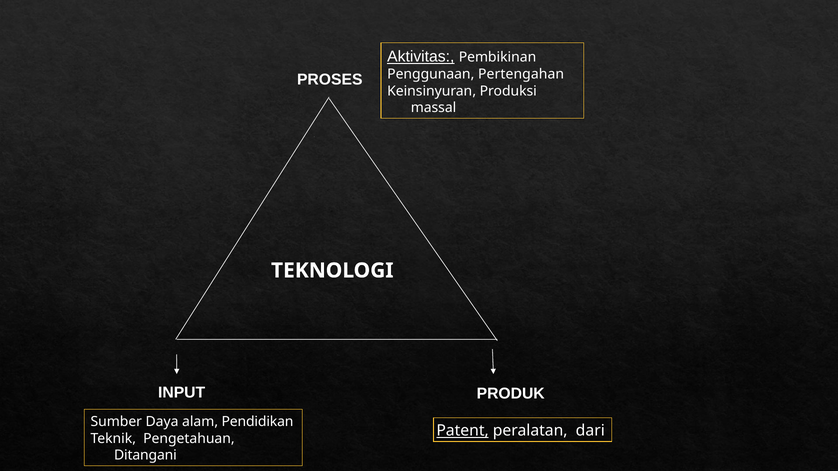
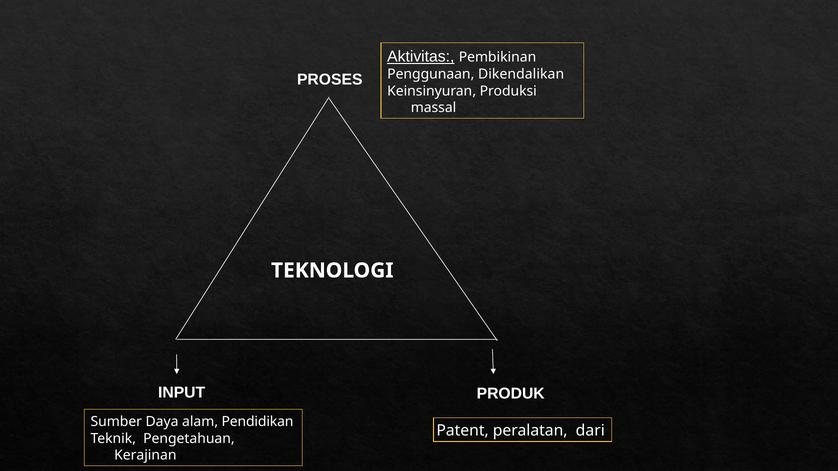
Pertengahan: Pertengahan -> Dikendalikan
Patent underline: present -> none
Ditangani: Ditangani -> Kerajinan
